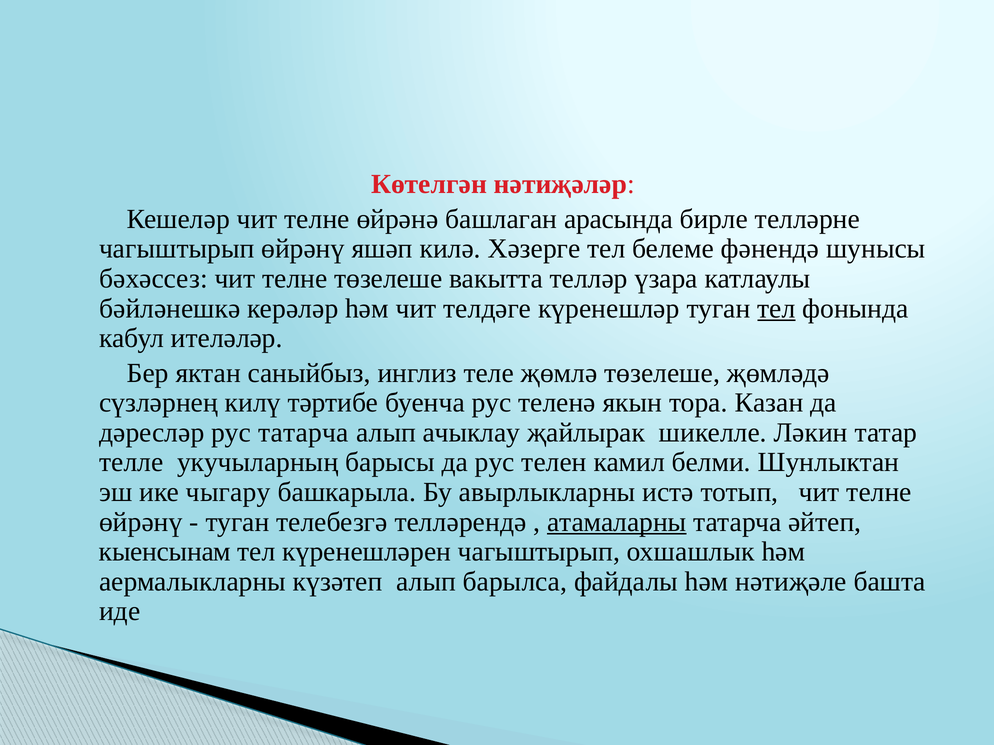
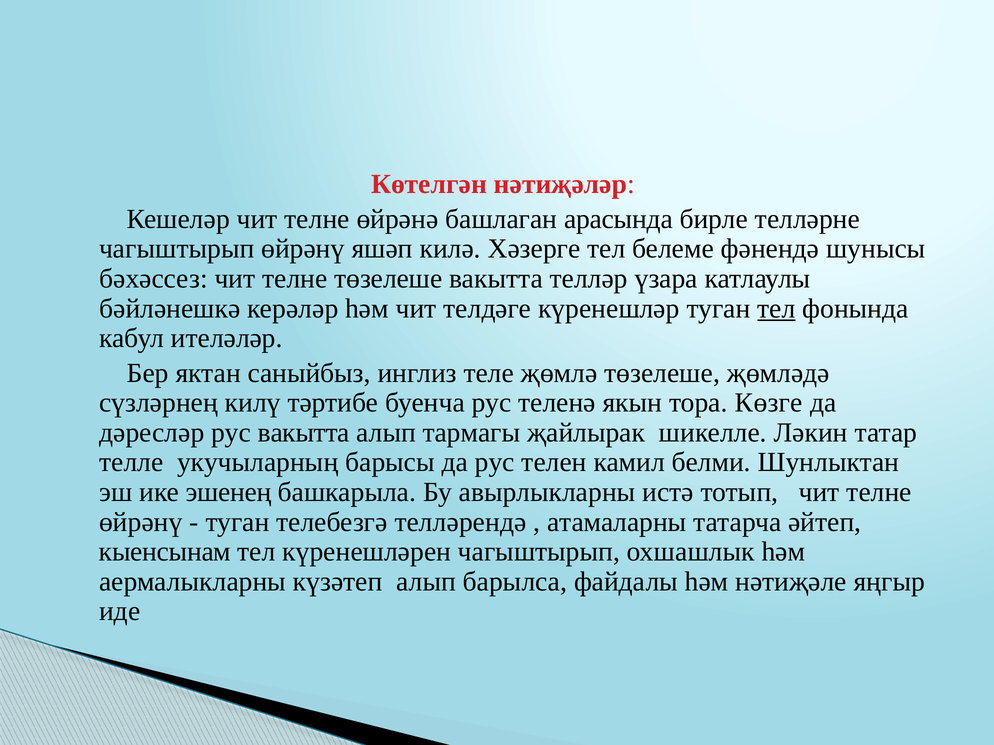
Казан: Казан -> Көзге
рус татарча: татарча -> вакытта
ачыклау: ачыклау -> тармагы
чыгару: чыгару -> эшенең
атамаларны underline: present -> none
башта: башта -> яңгыр
